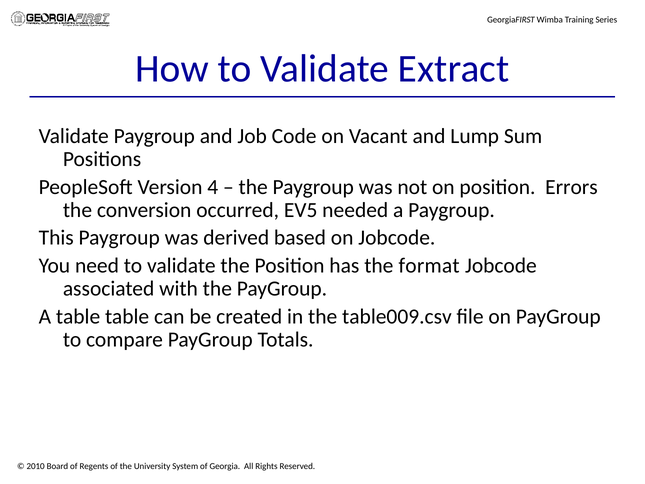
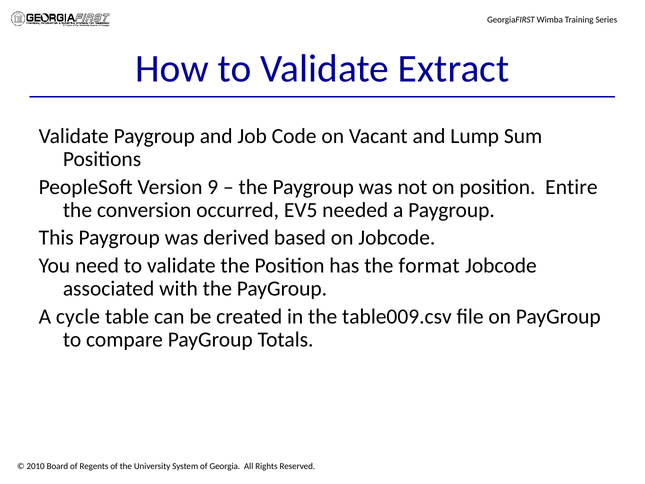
4: 4 -> 9
Errors: Errors -> Entire
A table: table -> cycle
